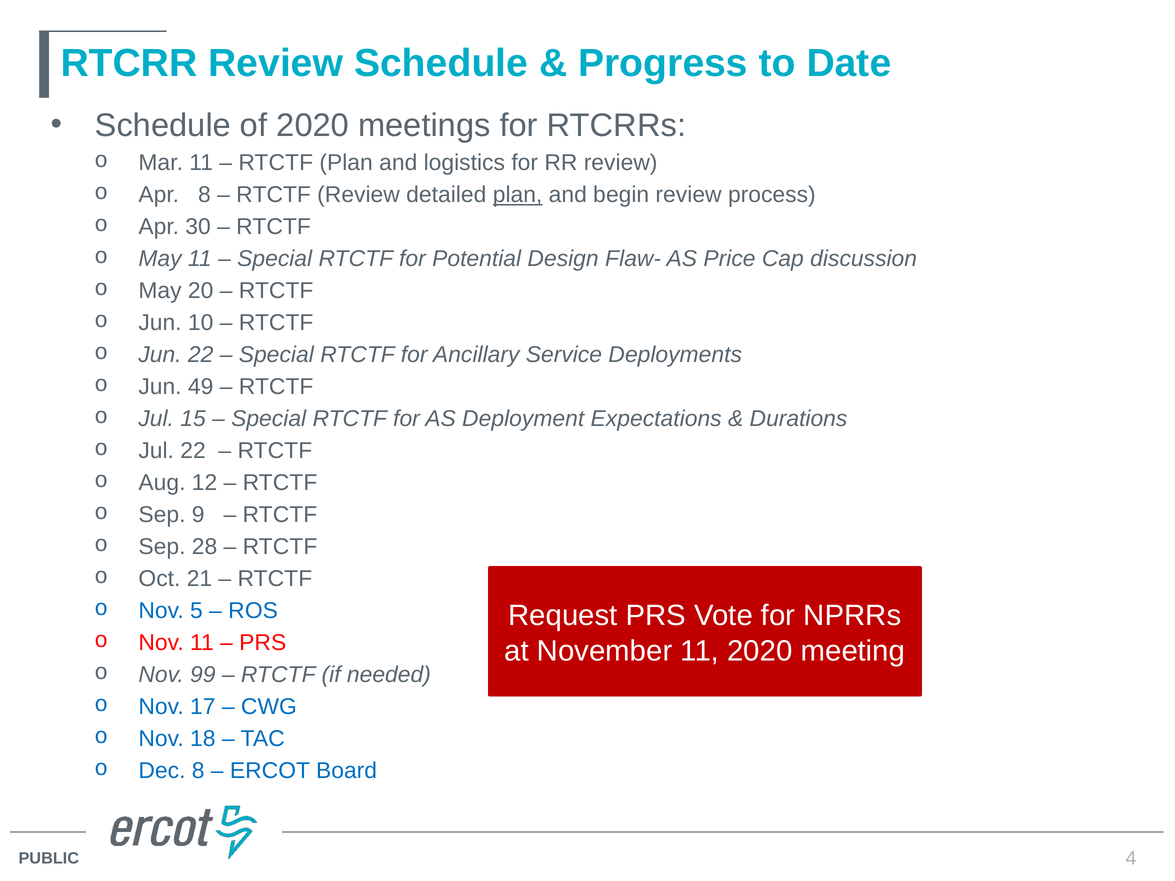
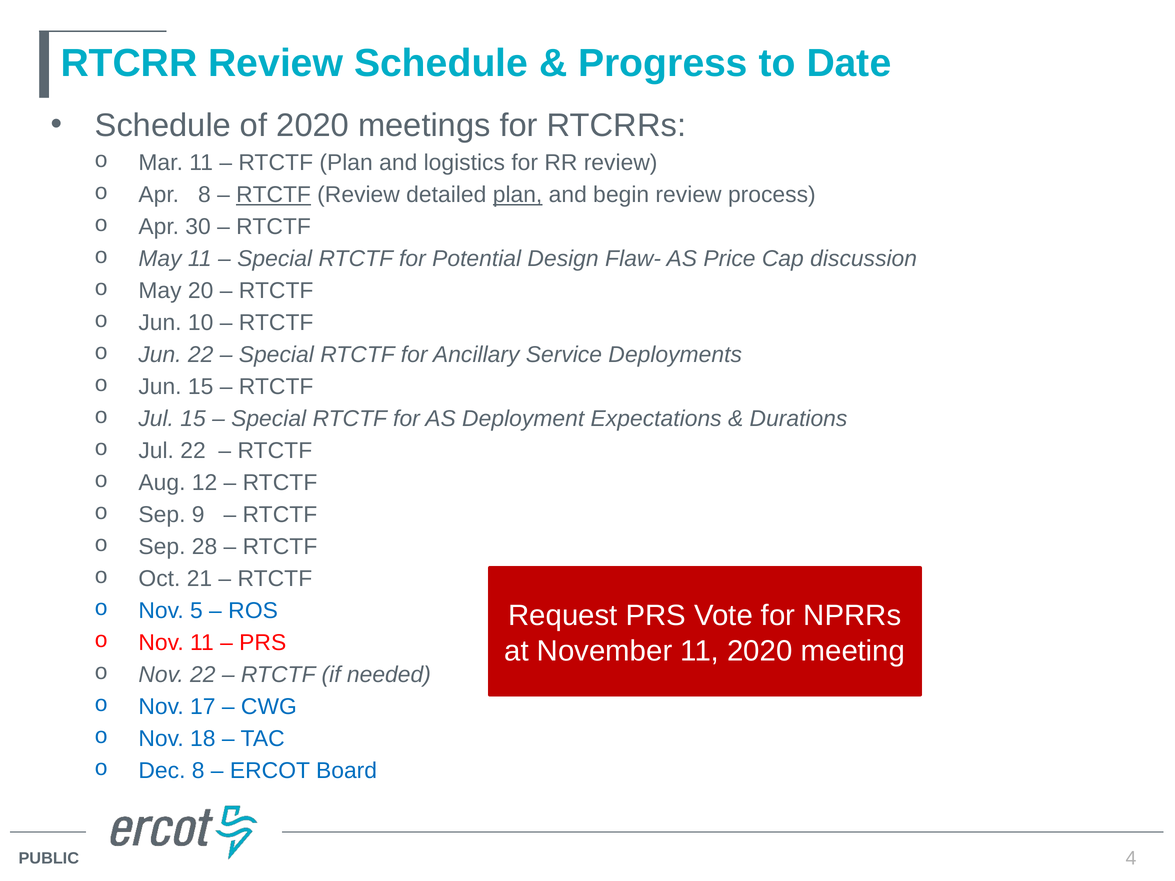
RTCTF at (274, 195) underline: none -> present
Jun 49: 49 -> 15
Nov 99: 99 -> 22
